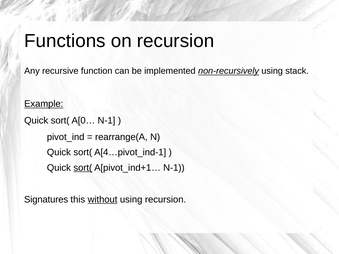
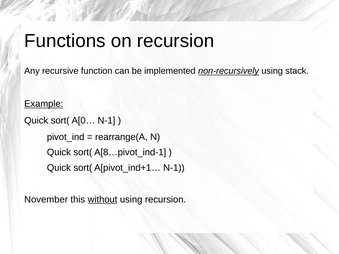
A[4…pivot_ind-1: A[4…pivot_ind-1 -> A[8…pivot_ind-1
sort( at (83, 168) underline: present -> none
Signatures: Signatures -> November
